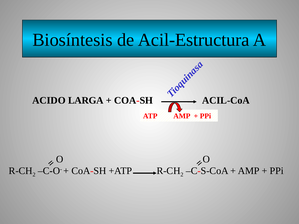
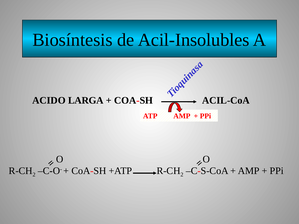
Acil-Estructura: Acil-Estructura -> Acil-Insolubles
